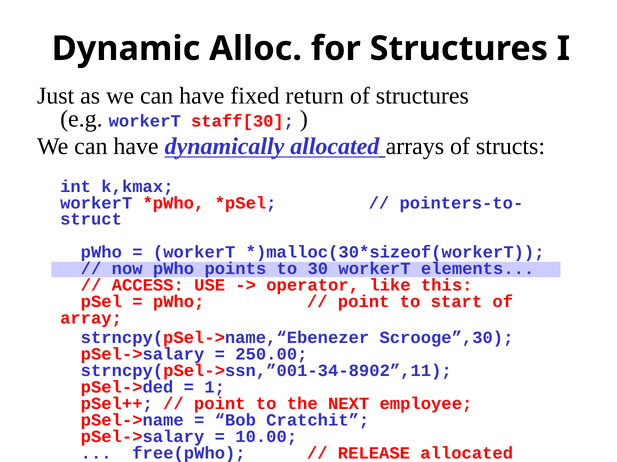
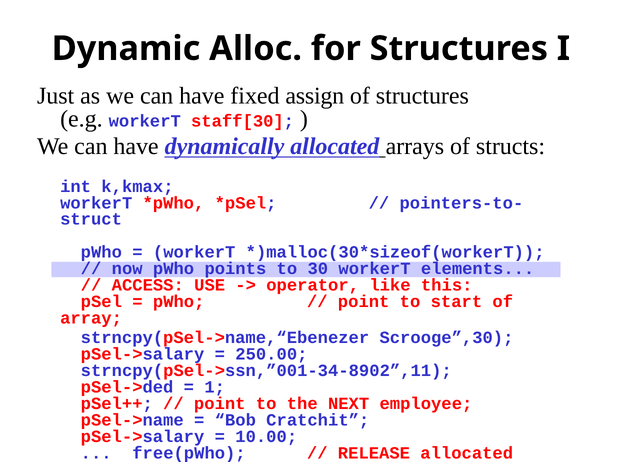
return: return -> assign
